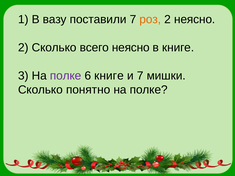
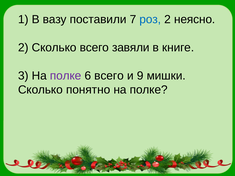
роз colour: orange -> blue
всего неясно: неясно -> завяли
6 книге: книге -> всего
и 7: 7 -> 9
